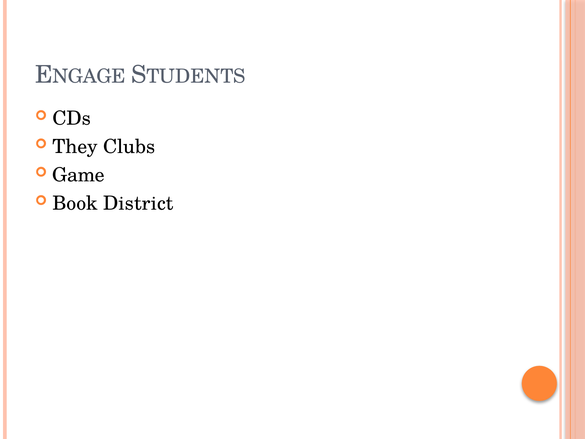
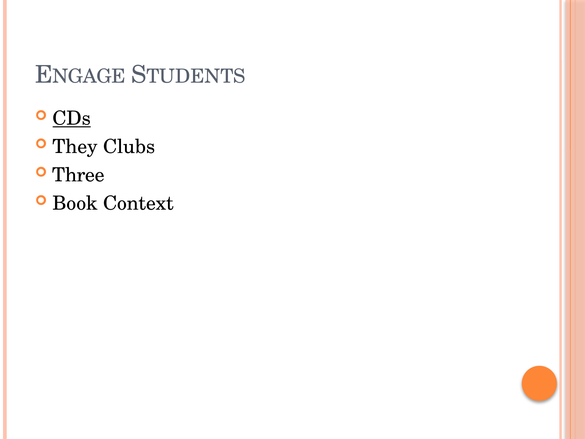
CDs underline: none -> present
Game: Game -> Three
District: District -> Context
